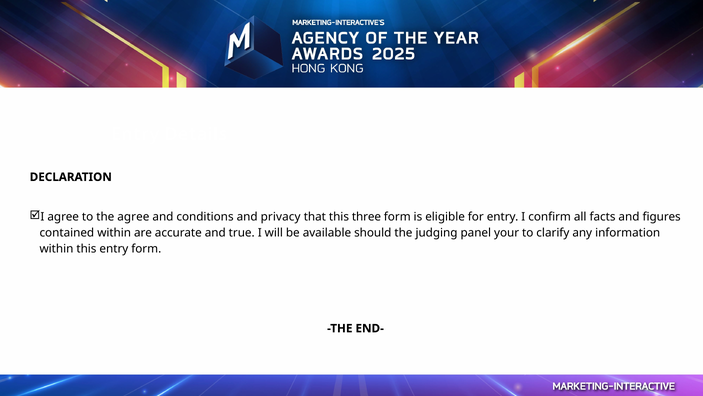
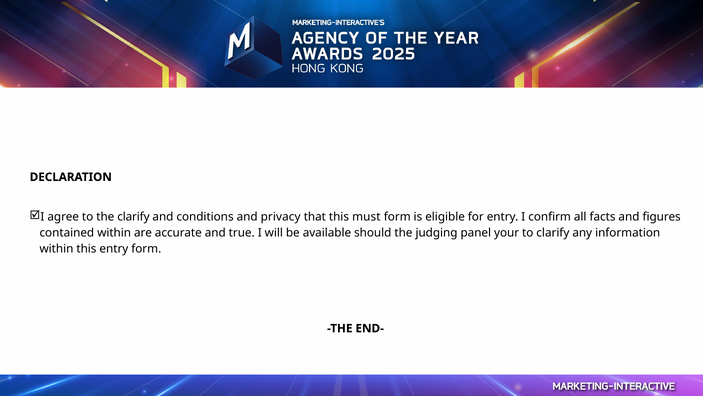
the agree: agree -> clarify
three: three -> must
